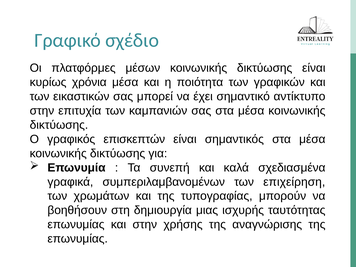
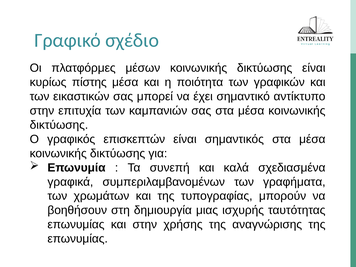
χρόνια: χρόνια -> πίστης
επιχείρηση: επιχείρηση -> γραφήματα
